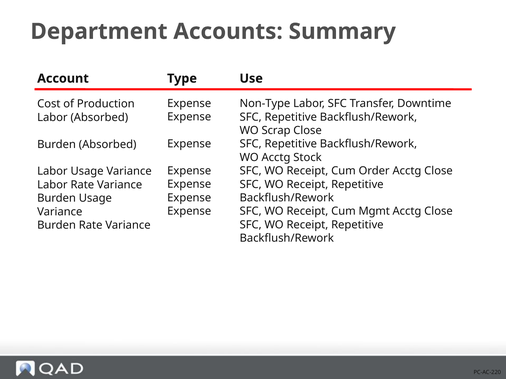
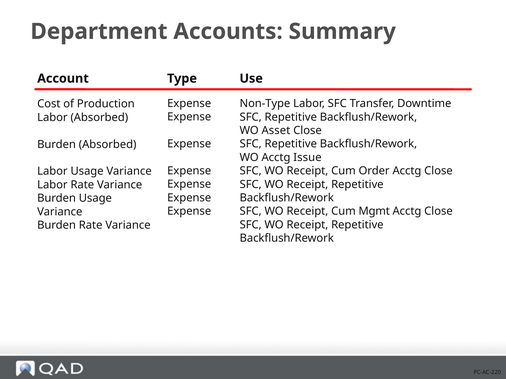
Scrap: Scrap -> Asset
Stock: Stock -> Issue
